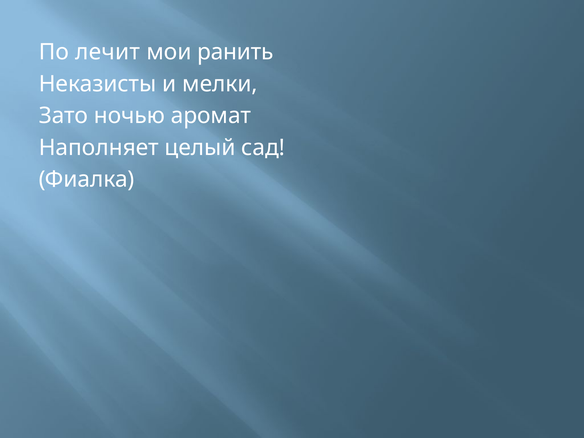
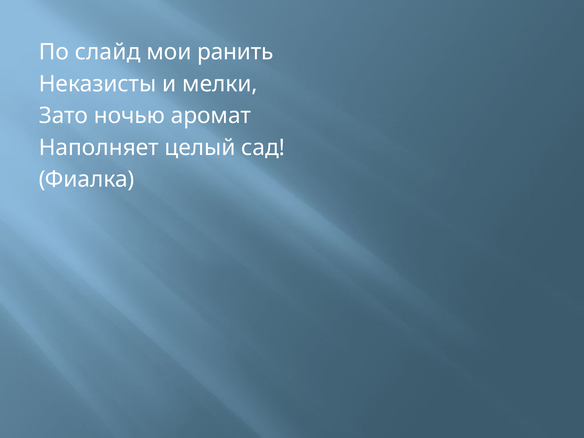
лечит: лечит -> слайд
